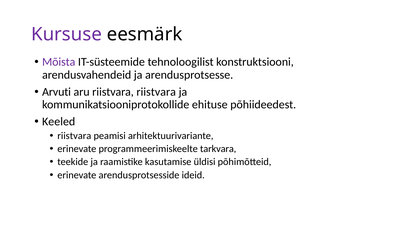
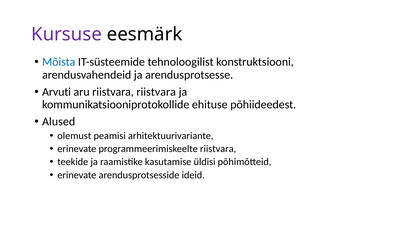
Mõista colour: purple -> blue
Keeled: Keeled -> Alused
riistvara at (74, 136): riistvara -> olemust
programmeerimiskeelte tarkvara: tarkvara -> riistvara
